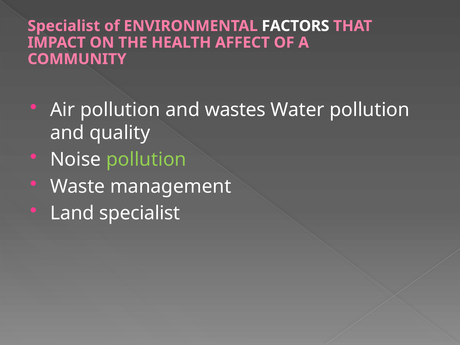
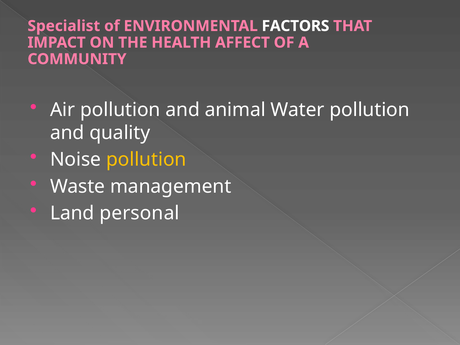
wastes: wastes -> animal
pollution at (146, 160) colour: light green -> yellow
Land specialist: specialist -> personal
